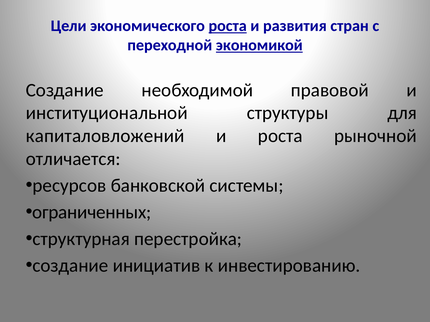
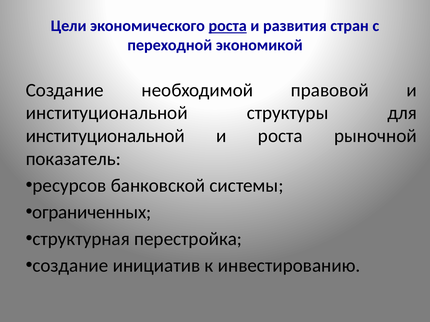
экономикой underline: present -> none
капиталовложений at (105, 136): капиталовложений -> институциональной
отличается: отличается -> показатель
